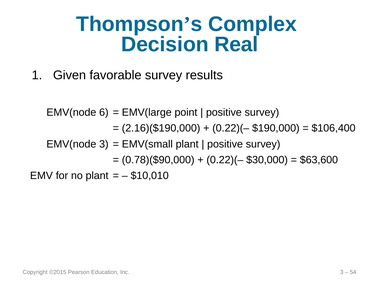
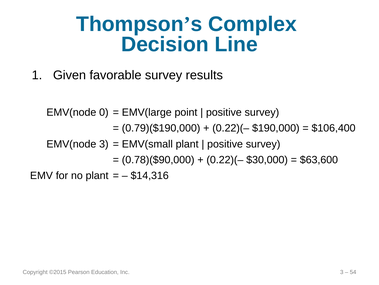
Real: Real -> Line
6: 6 -> 0
2.16)($190,000: 2.16)($190,000 -> 0.79)($190,000
$10,010: $10,010 -> $14,316
